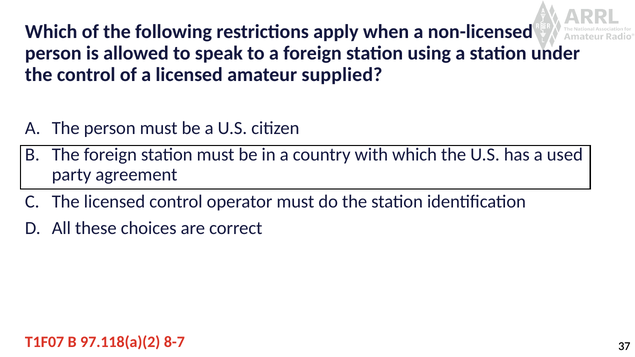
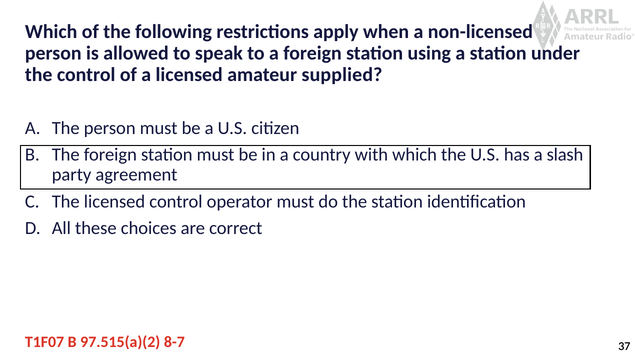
used: used -> slash
97.118(a)(2: 97.118(a)(2 -> 97.515(a)(2
